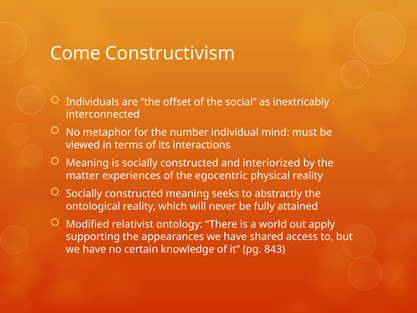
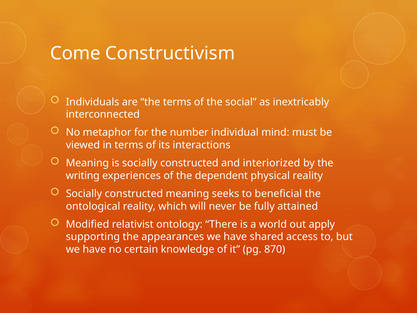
the offset: offset -> terms
matter: matter -> writing
egocentric: egocentric -> dependent
abstractly: abstractly -> beneficial
843: 843 -> 870
